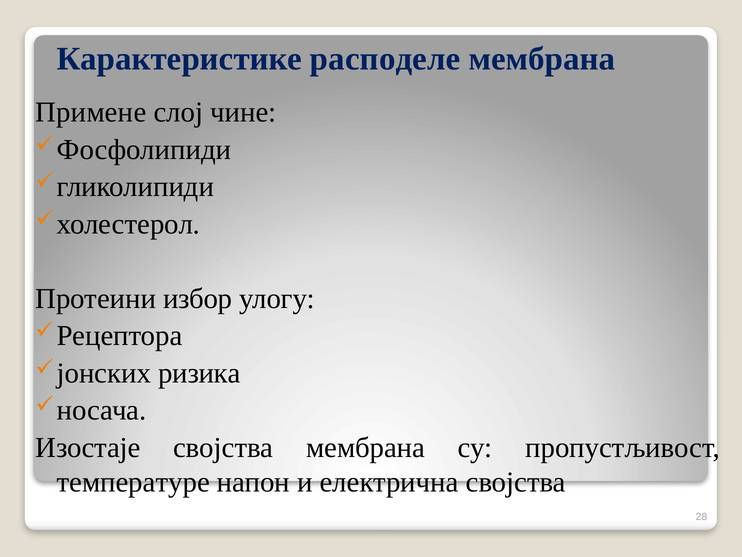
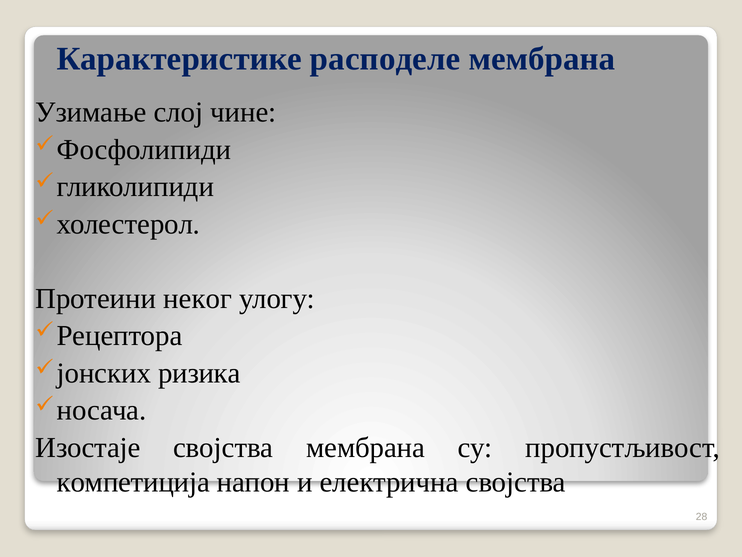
Примене: Примене -> Узимање
избор: избор -> неког
температуре: температуре -> компетиција
